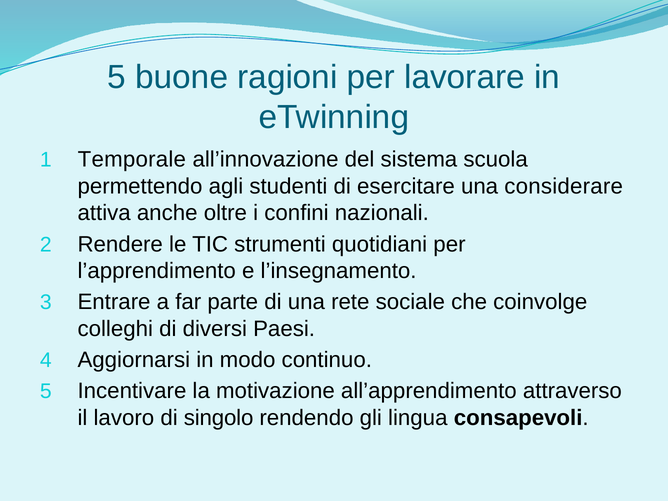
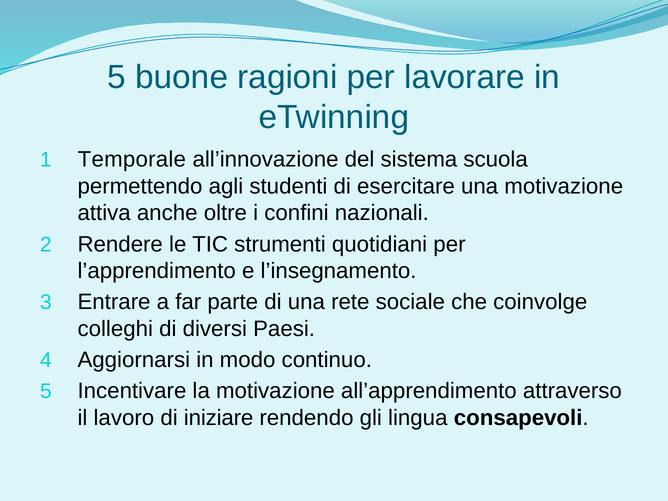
una considerare: considerare -> motivazione
singolo: singolo -> iniziare
